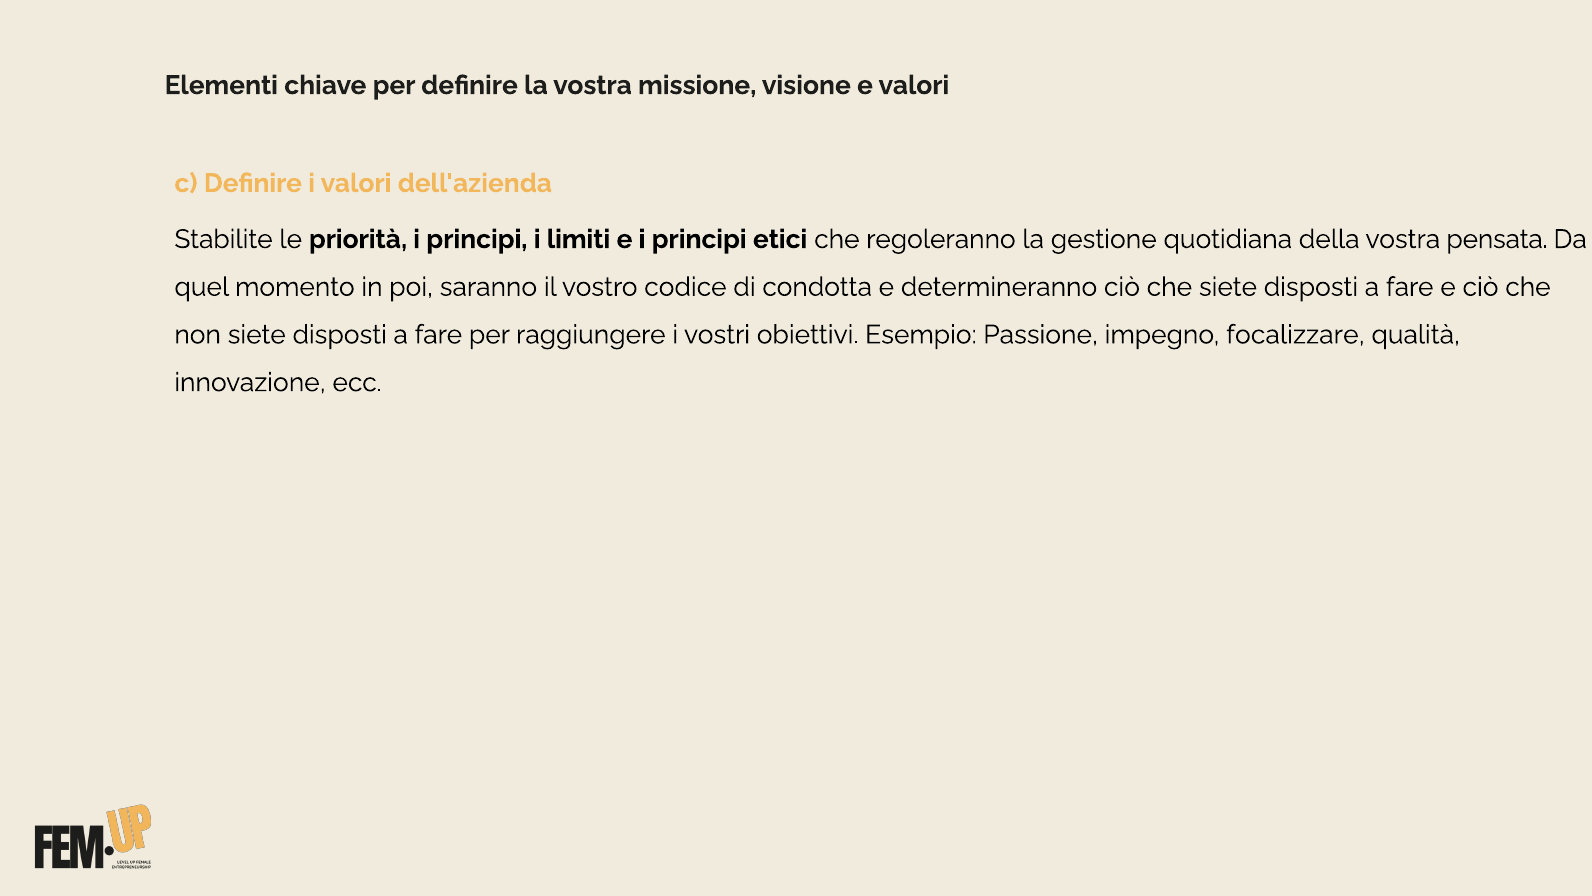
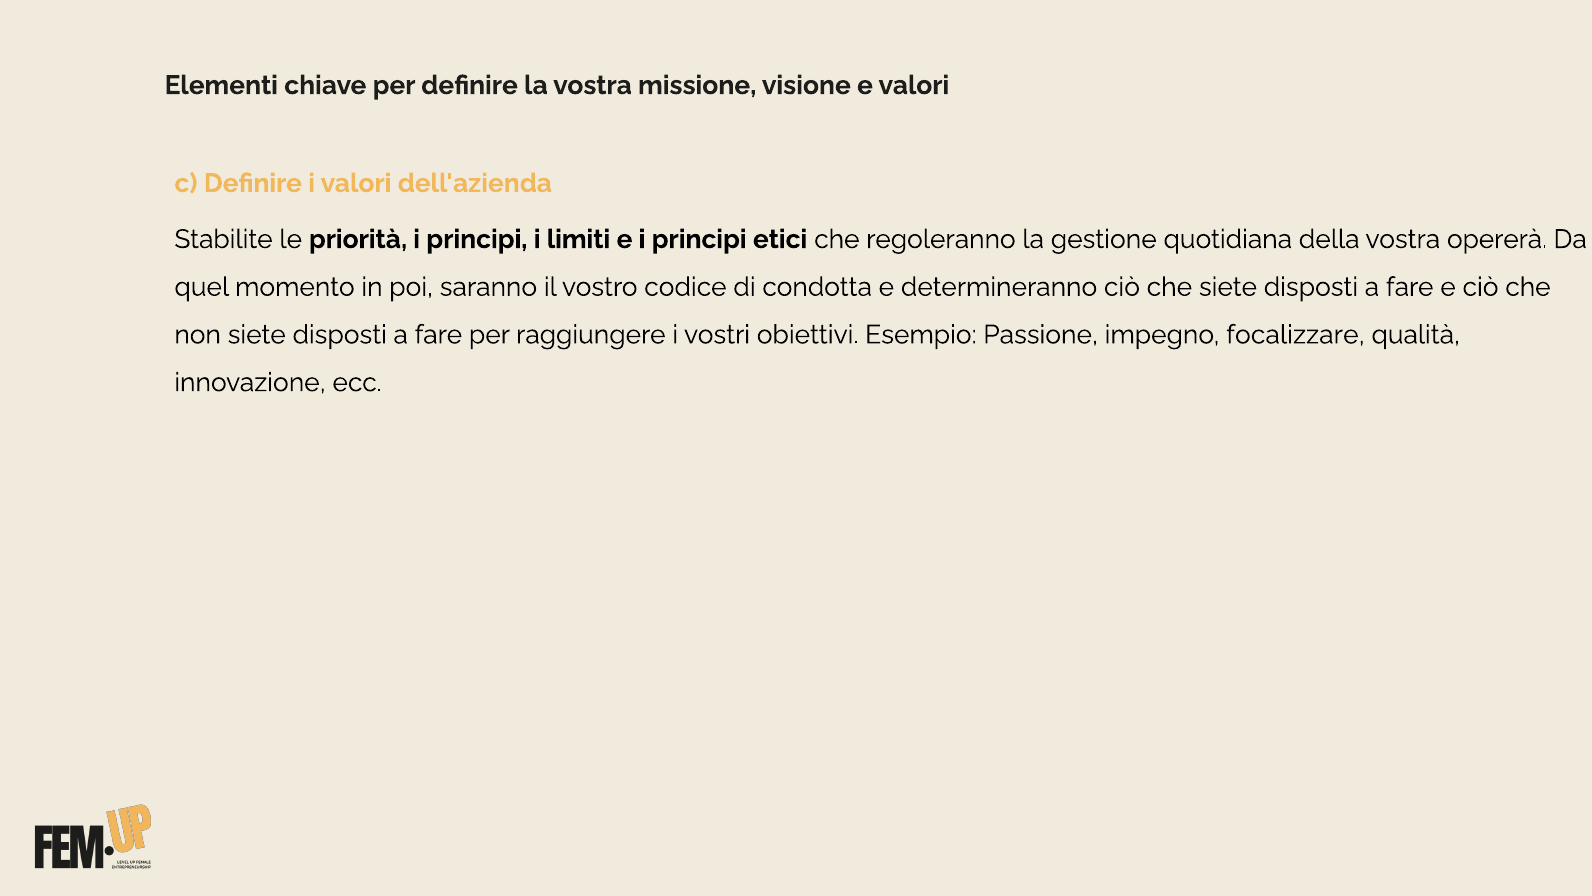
pensata: pensata -> opererà
